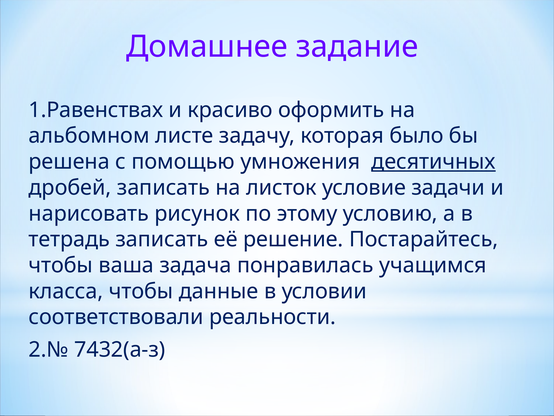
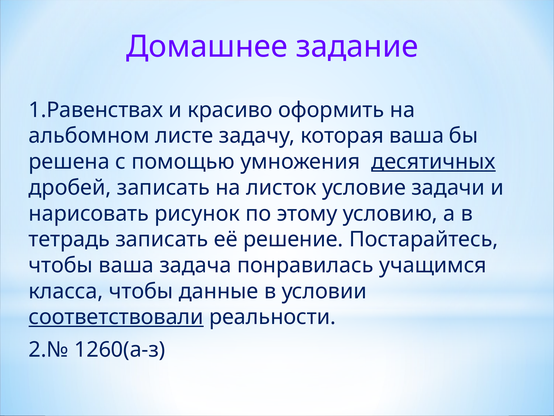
которая было: было -> ваша
соответствовали underline: none -> present
7432(а-з: 7432(а-з -> 1260(а-з
